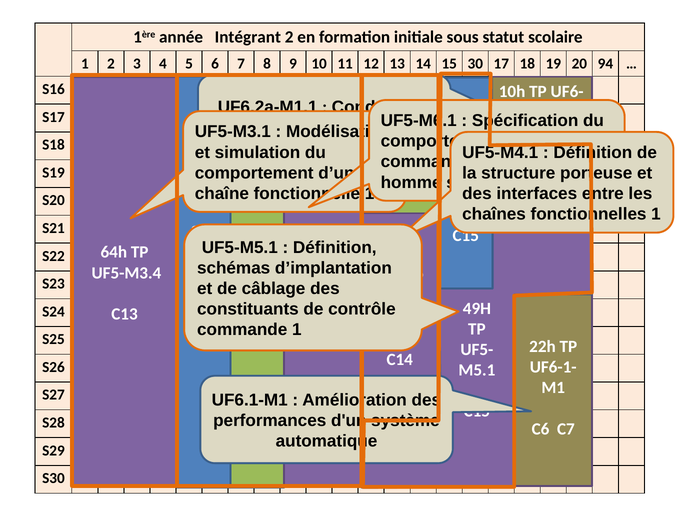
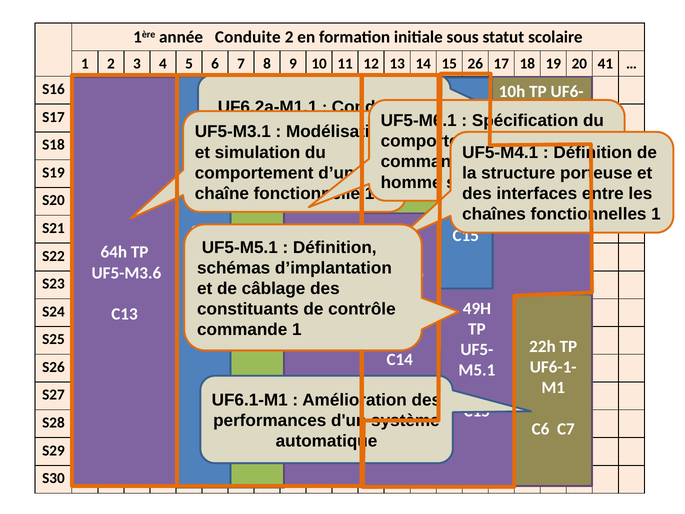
année Intégrant: Intégrant -> Conduite
30: 30 -> 26
94: 94 -> 41
UF5-M3.4: UF5-M3.4 -> UF5-M3.6
